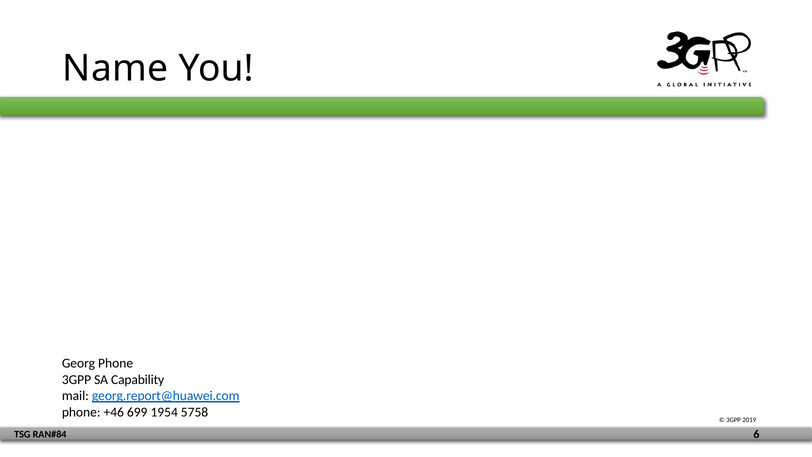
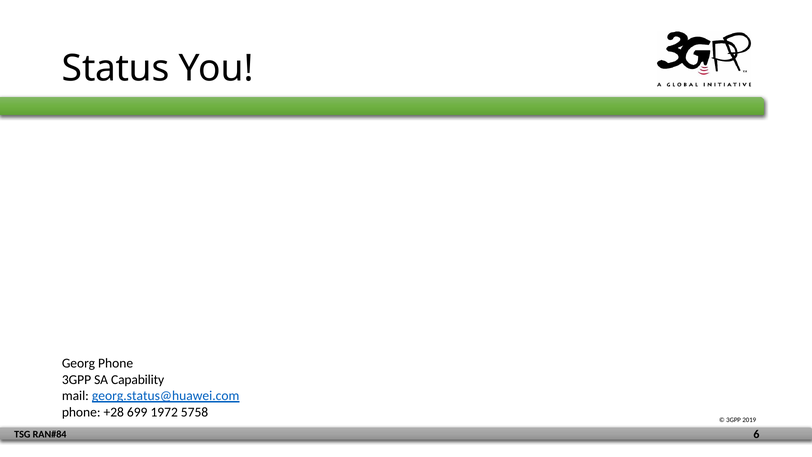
Name: Name -> Status
georg.report@huawei.com: georg.report@huawei.com -> georg.status@huawei.com
+46: +46 -> +28
1954: 1954 -> 1972
